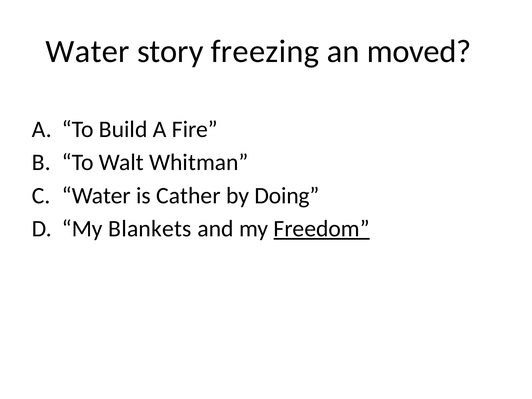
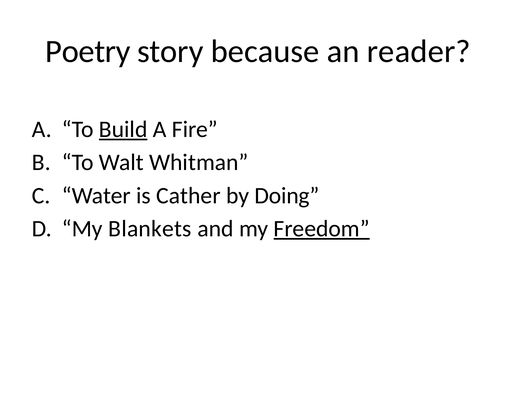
Water at (88, 51): Water -> Poetry
freezing: freezing -> because
moved: moved -> reader
Build underline: none -> present
